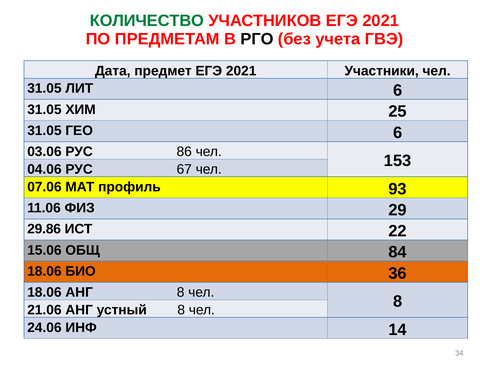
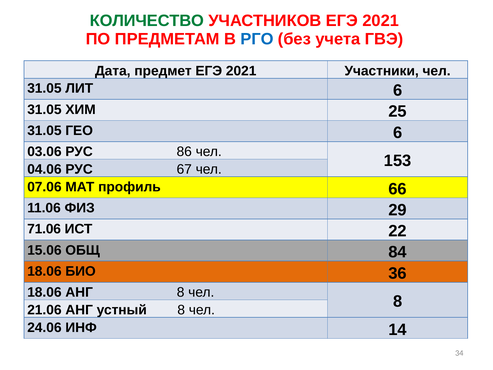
РГО colour: black -> blue
93: 93 -> 66
29.86: 29.86 -> 71.06
